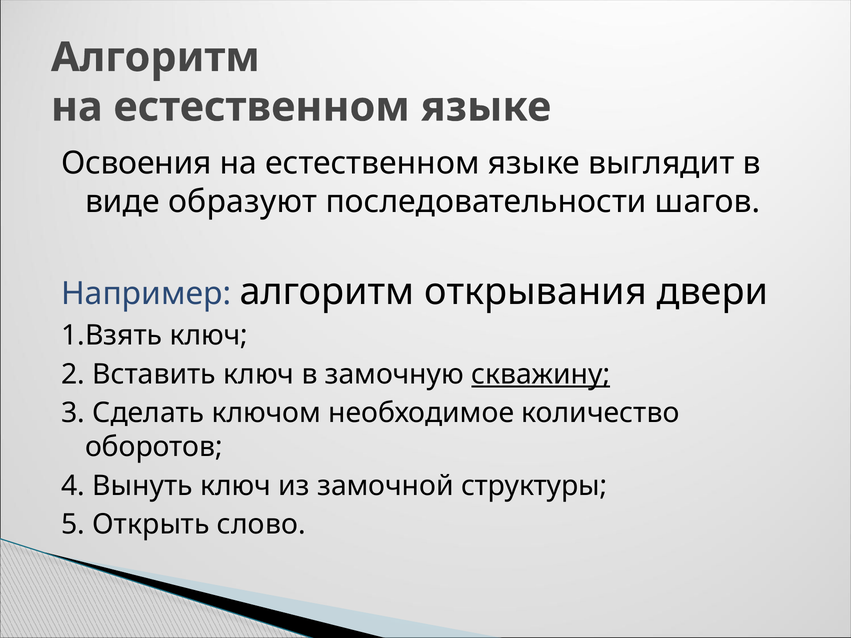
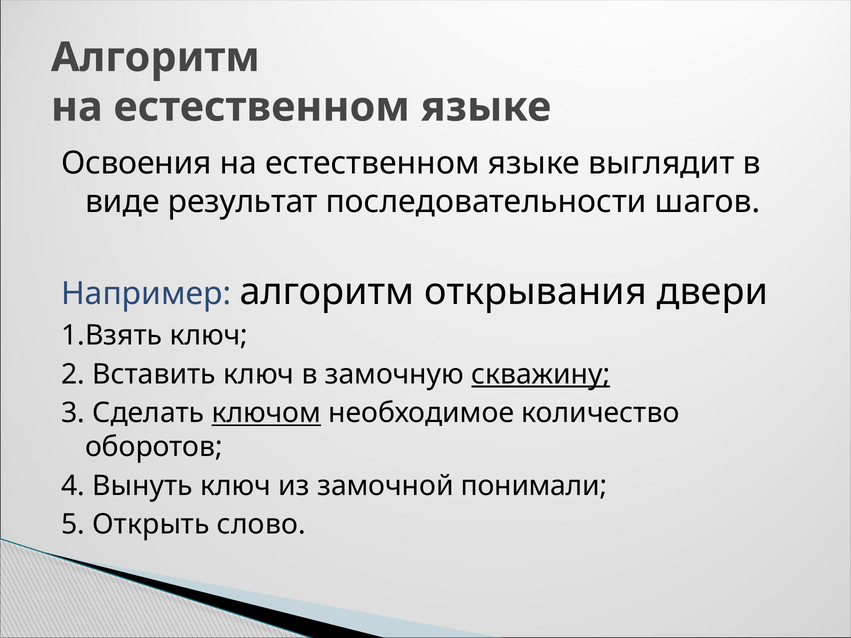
образуют: образуют -> результат
ключом underline: none -> present
структуры: структуры -> понимали
